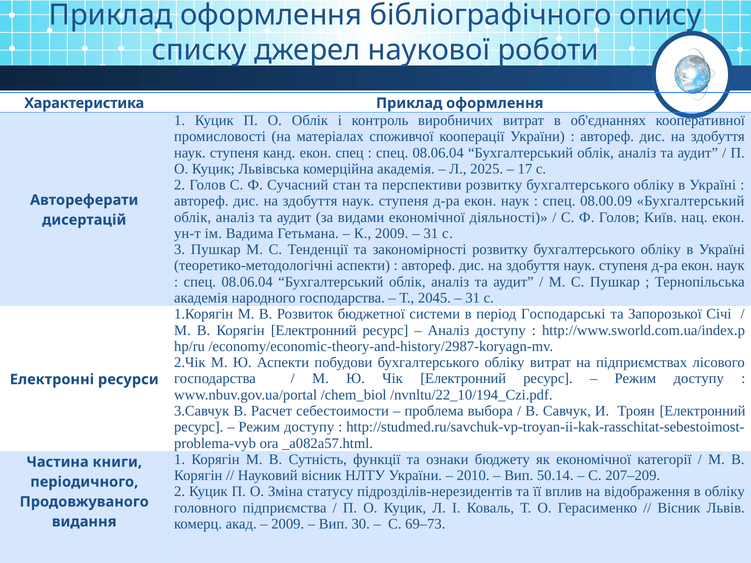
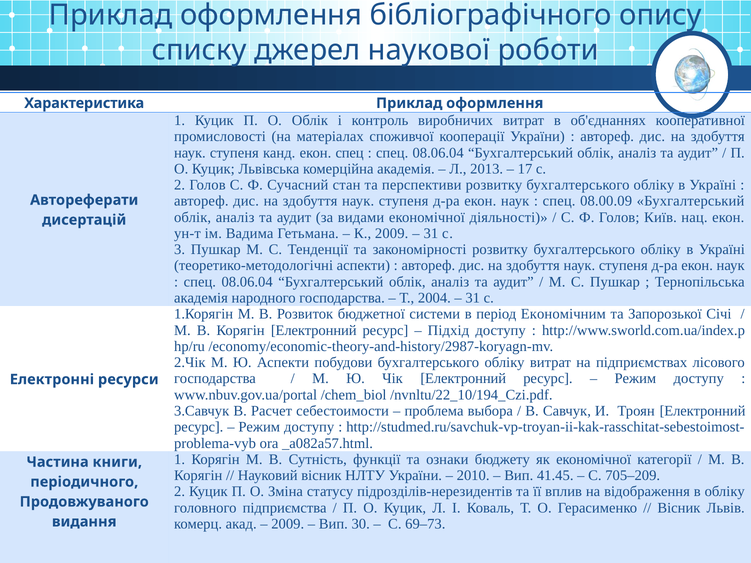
2025: 2025 -> 2013
2045: 2045 -> 2004
Господарські: Господарські -> Економічним
Аналіз at (449, 330): Аналіз -> Підхід
50.14: 50.14 -> 41.45
207–209: 207–209 -> 705–209
